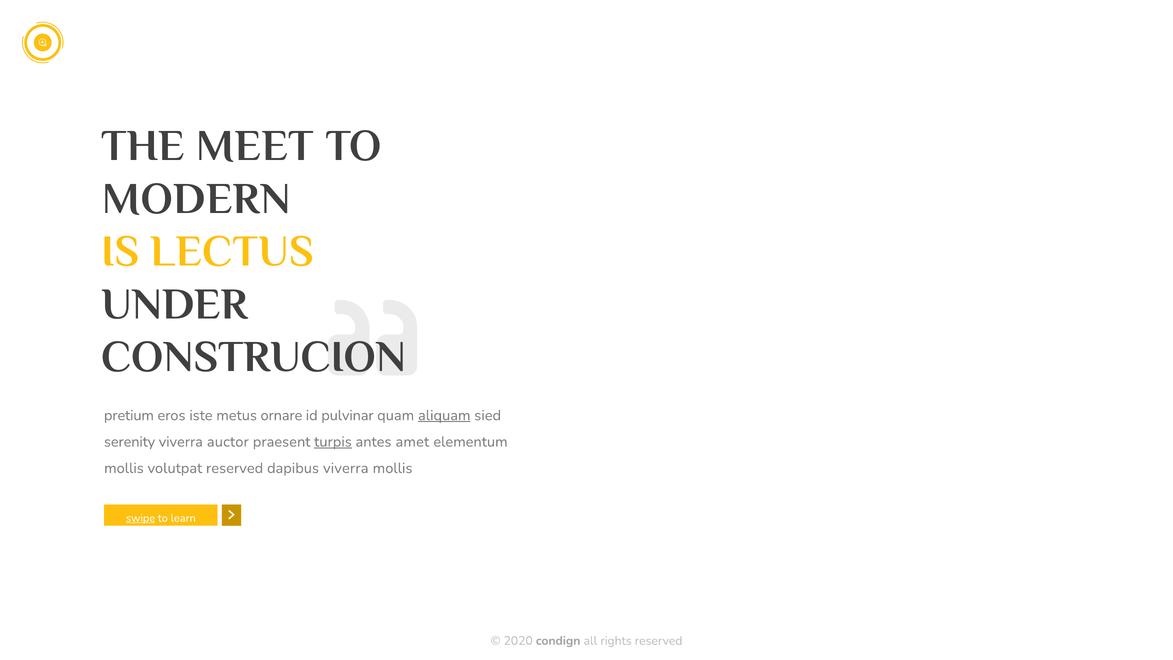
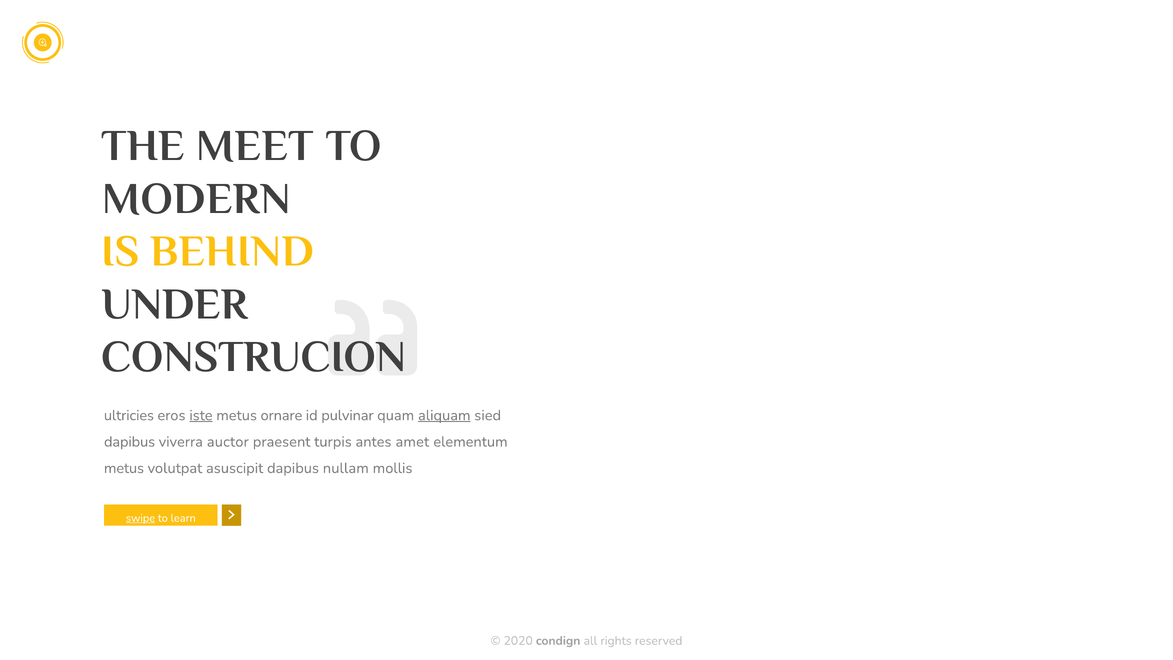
LECTUS: LECTUS -> BEHIND
pretium: pretium -> ultricies
iste underline: none -> present
serenity at (130, 442): serenity -> dapibus
turpis underline: present -> none
mollis at (124, 468): mollis -> metus
volutpat reserved: reserved -> asuscipit
dapibus viverra: viverra -> nullam
